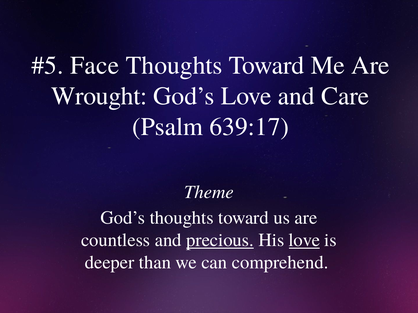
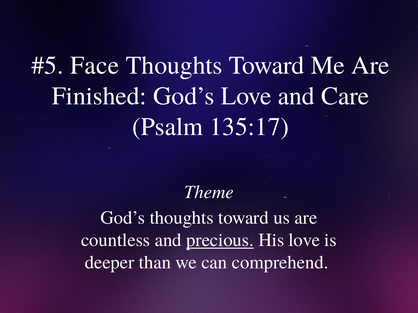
Wrought: Wrought -> Finished
639:17: 639:17 -> 135:17
love at (304, 241) underline: present -> none
